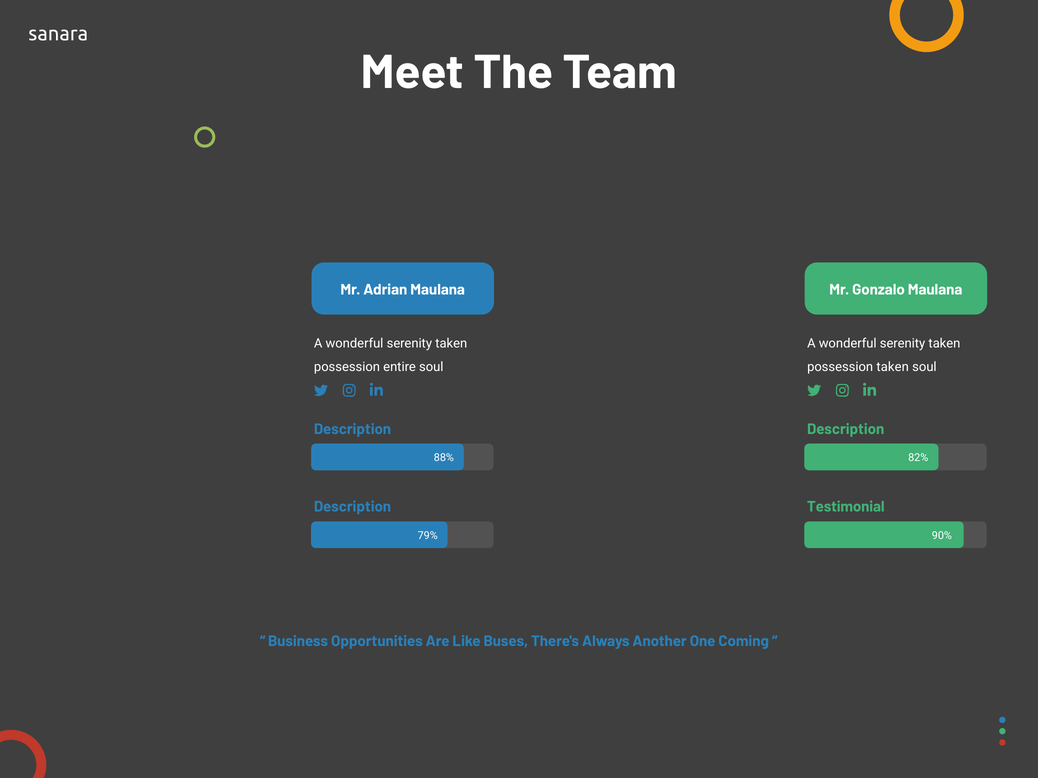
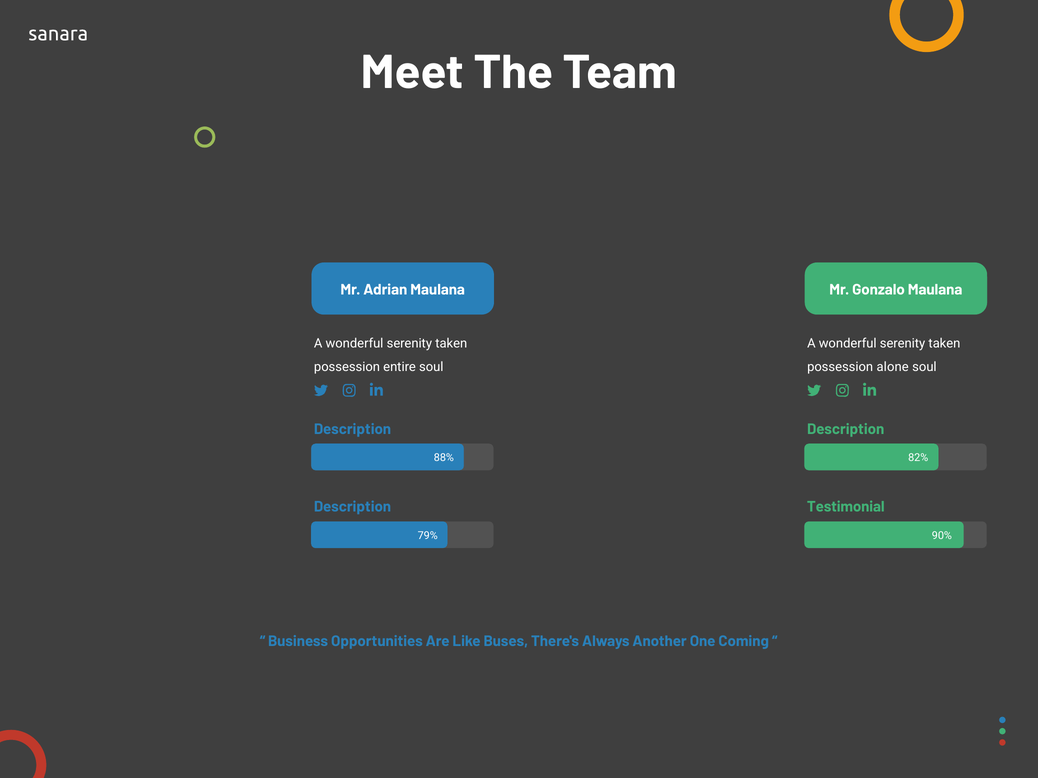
possession taken: taken -> alone
